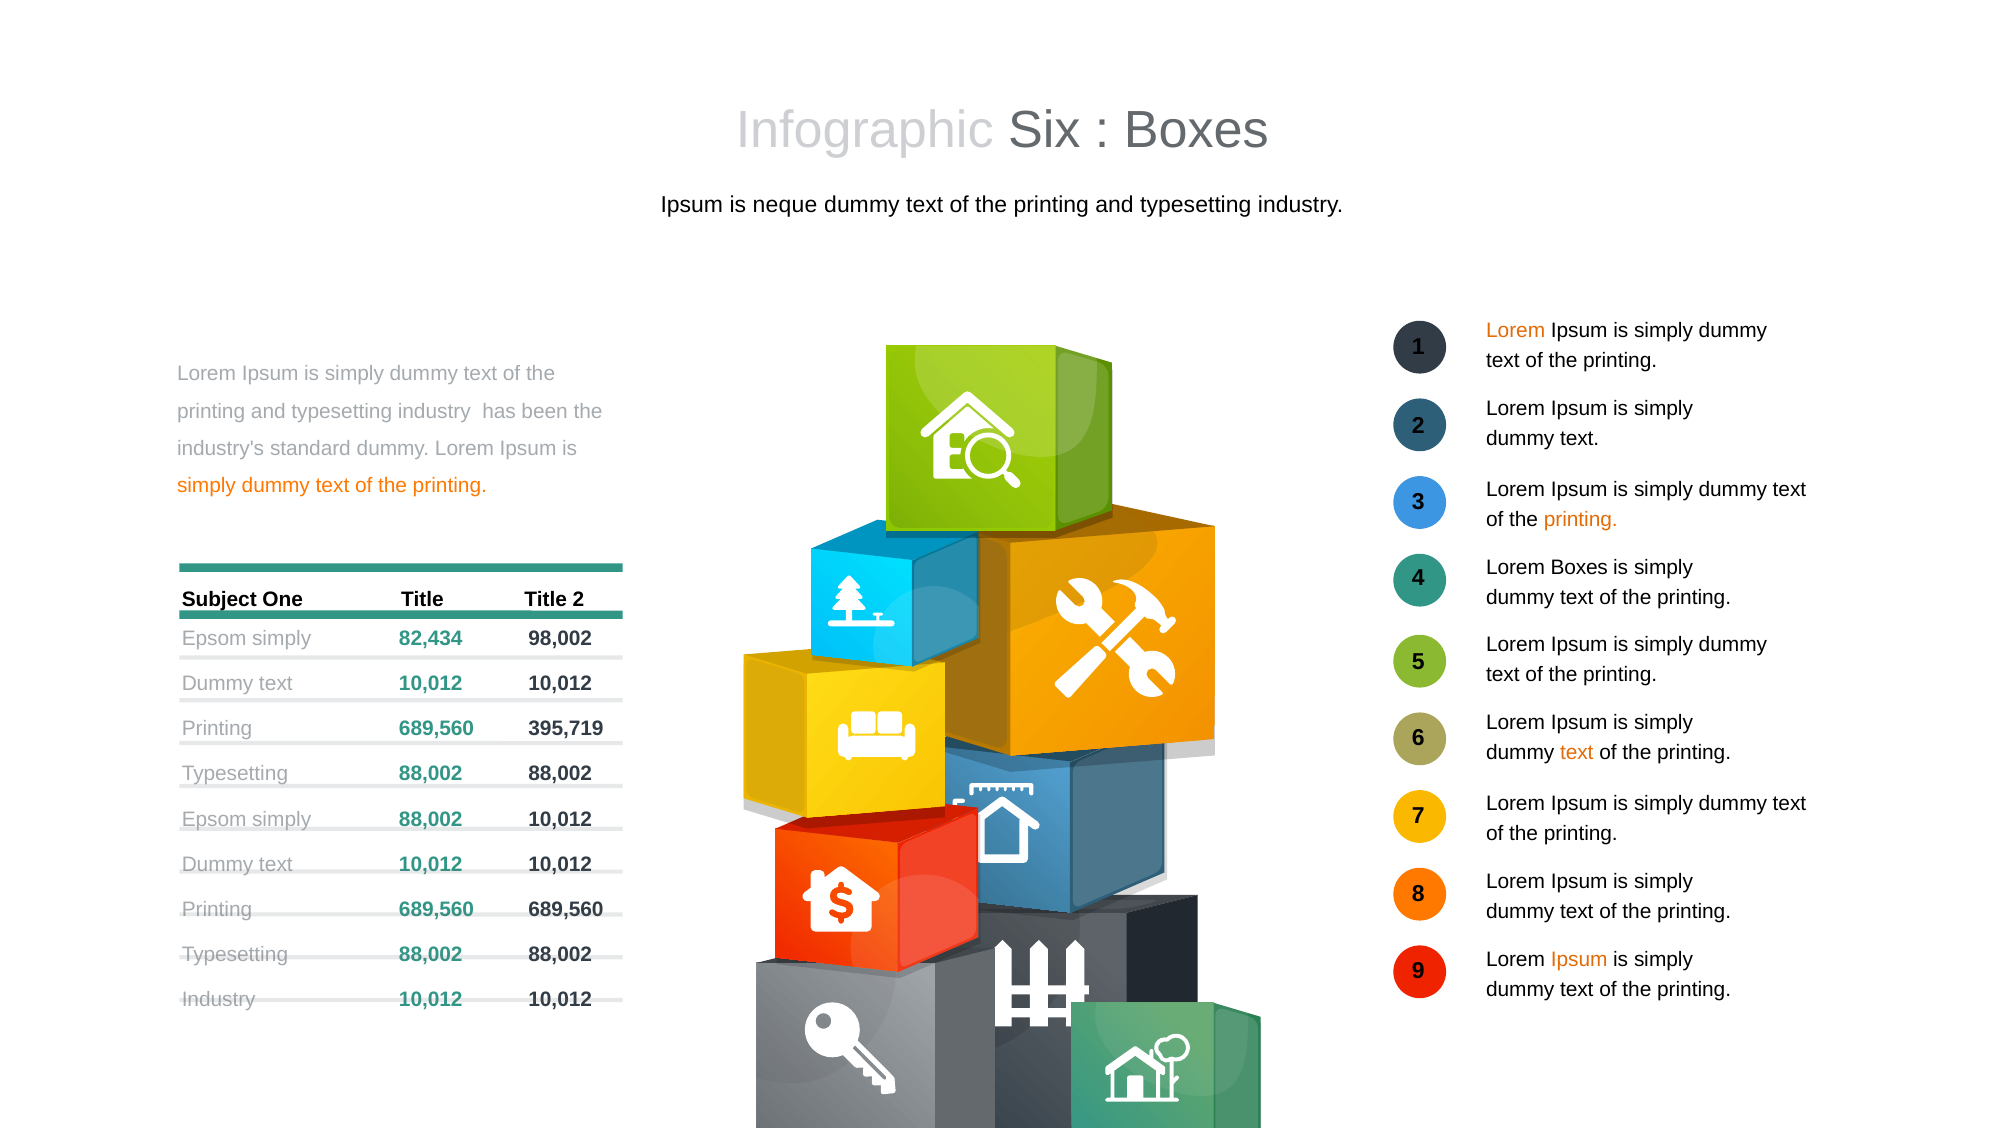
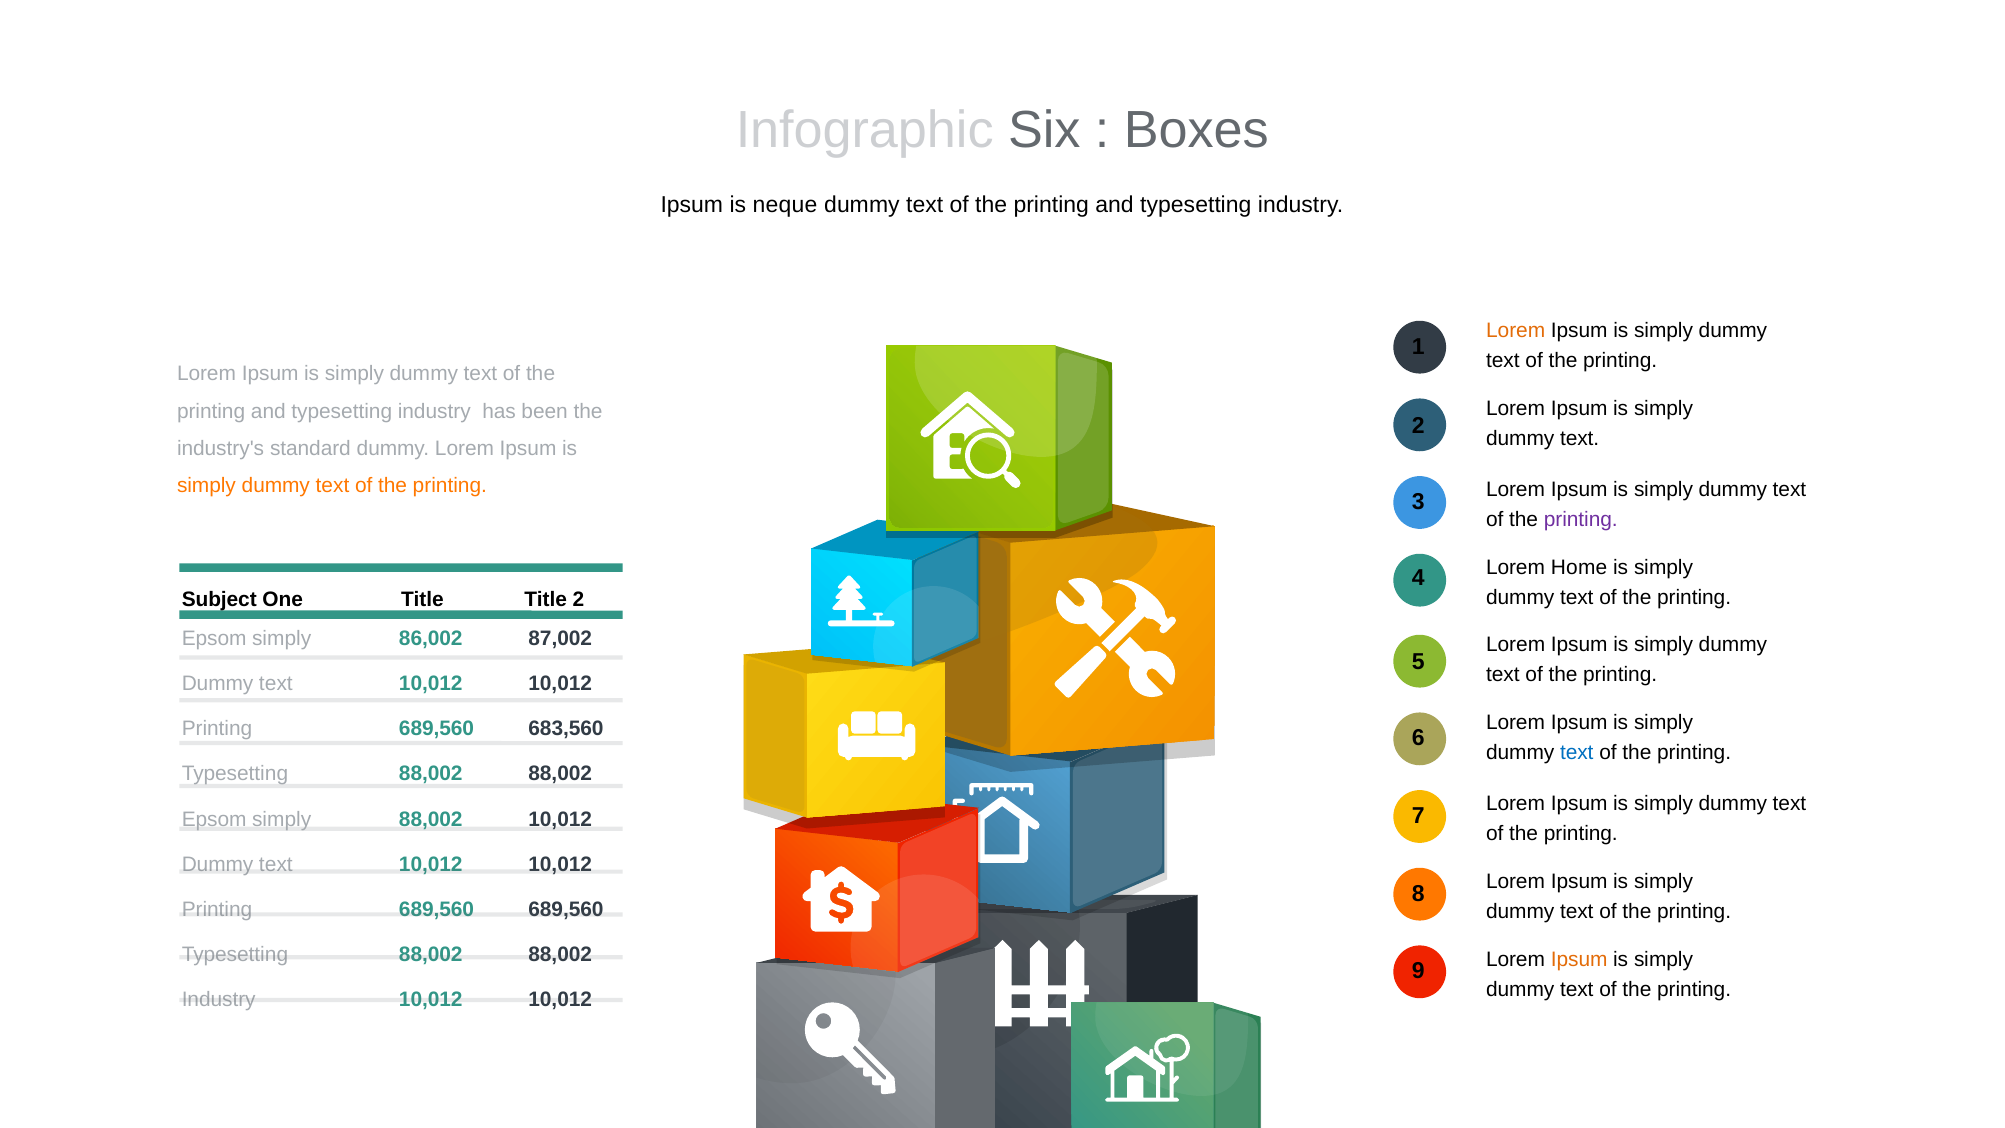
printing at (1581, 520) colour: orange -> purple
Lorem Boxes: Boxes -> Home
82,434: 82,434 -> 86,002
98,002: 98,002 -> 87,002
395,719: 395,719 -> 683,560
text at (1577, 752) colour: orange -> blue
